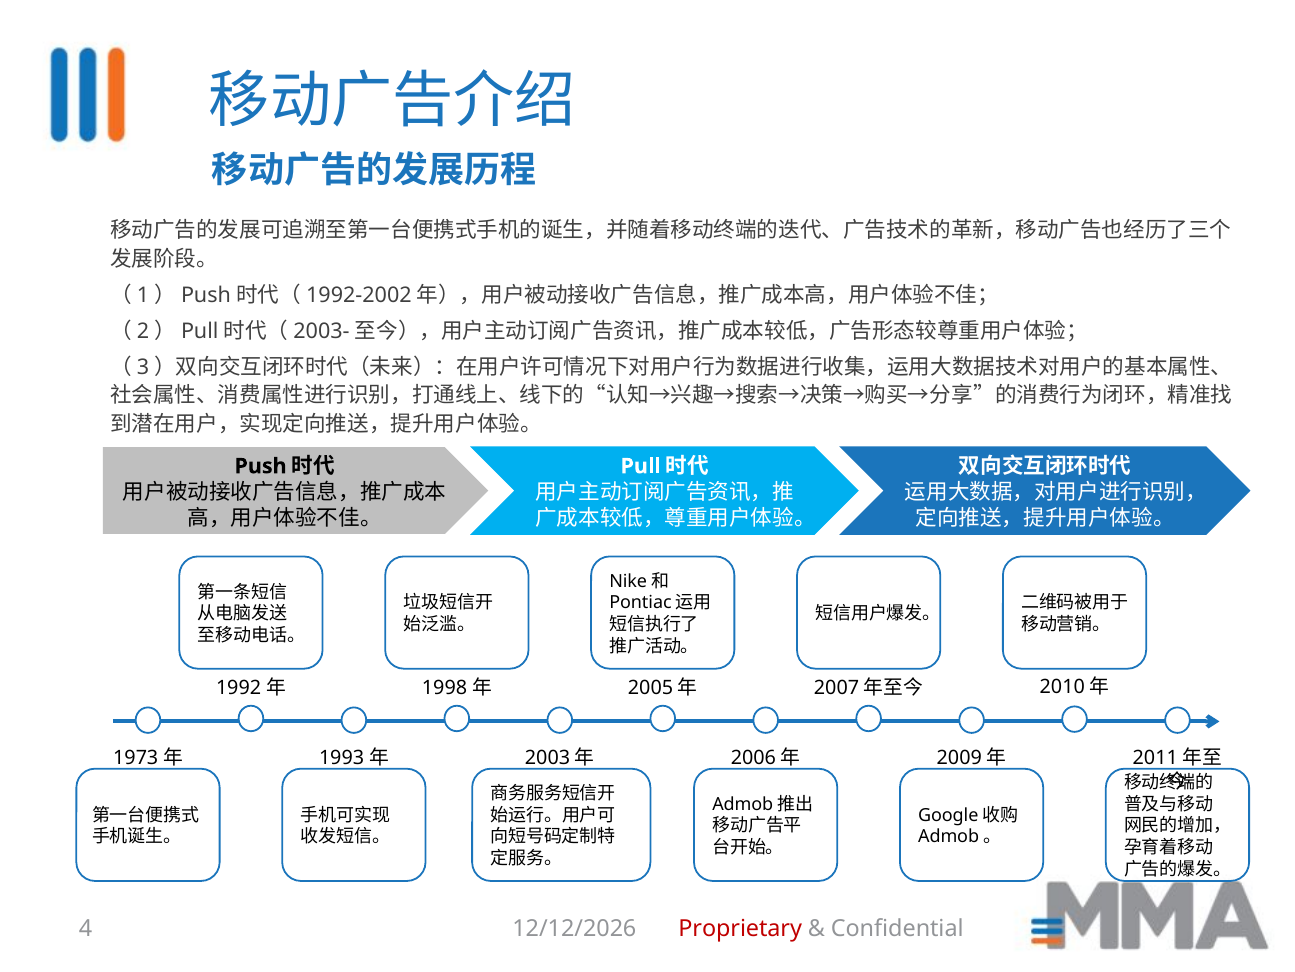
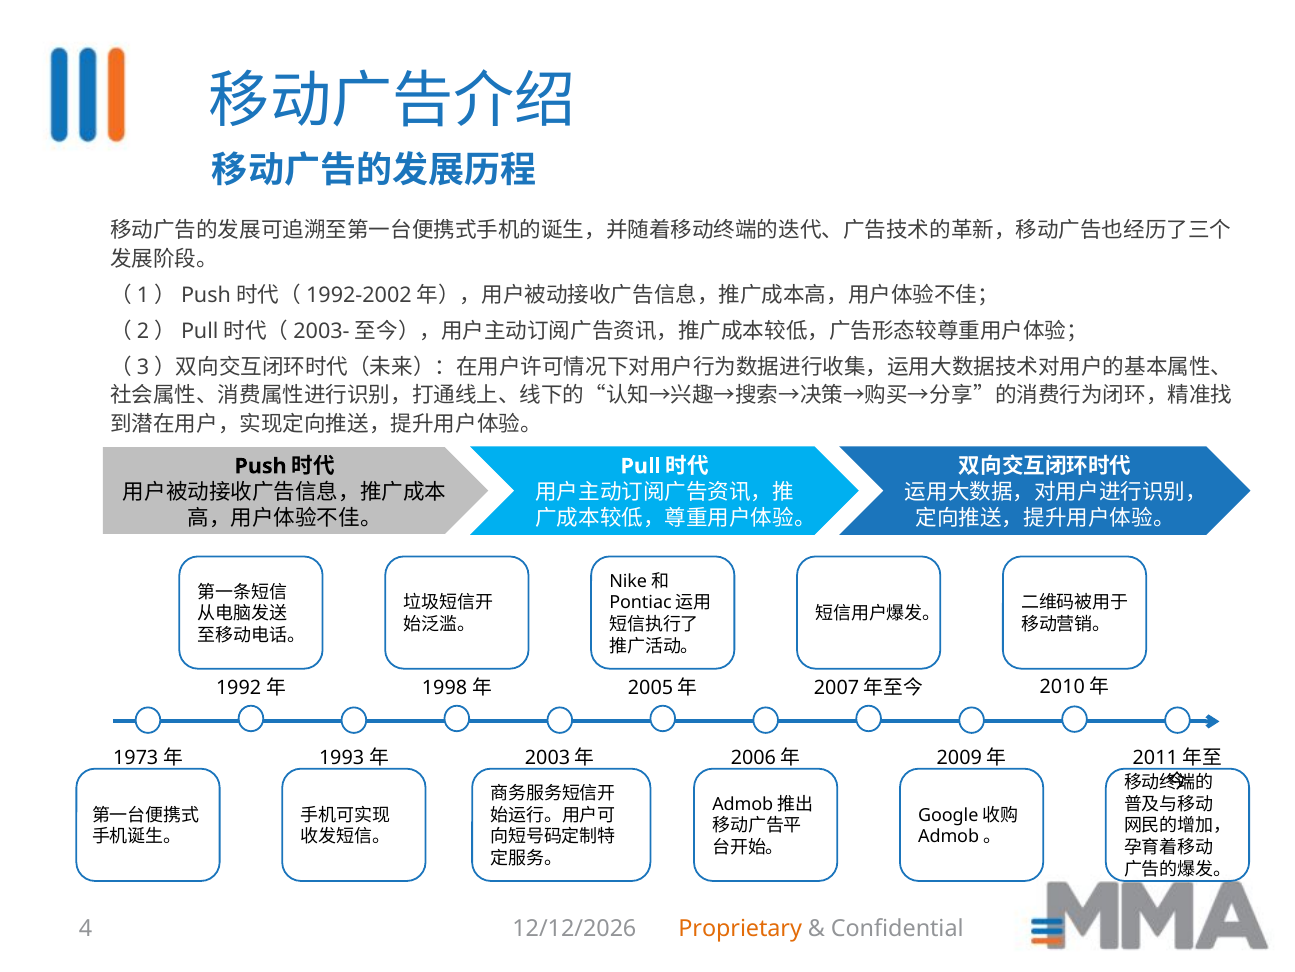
Proprietary colour: red -> orange
